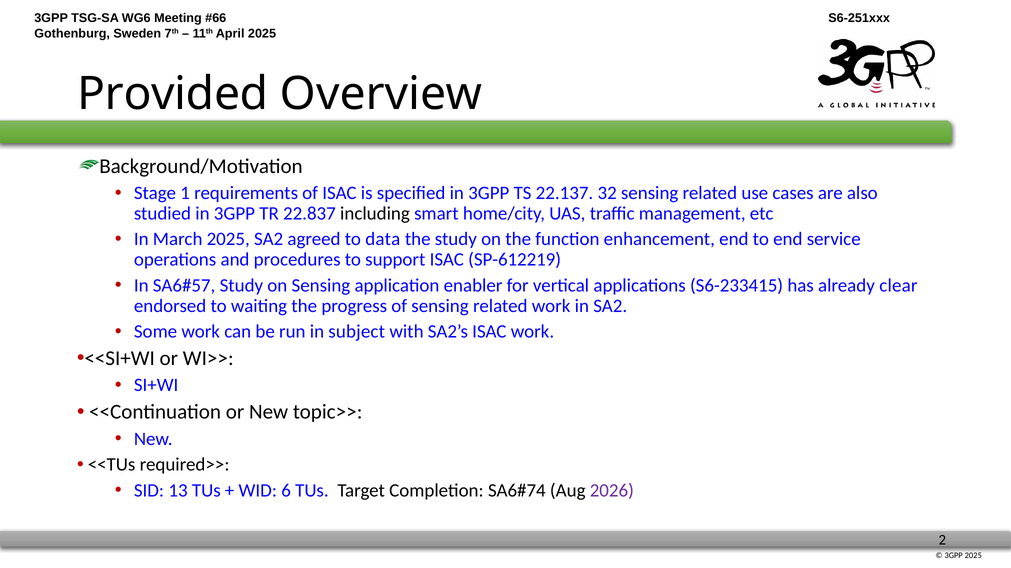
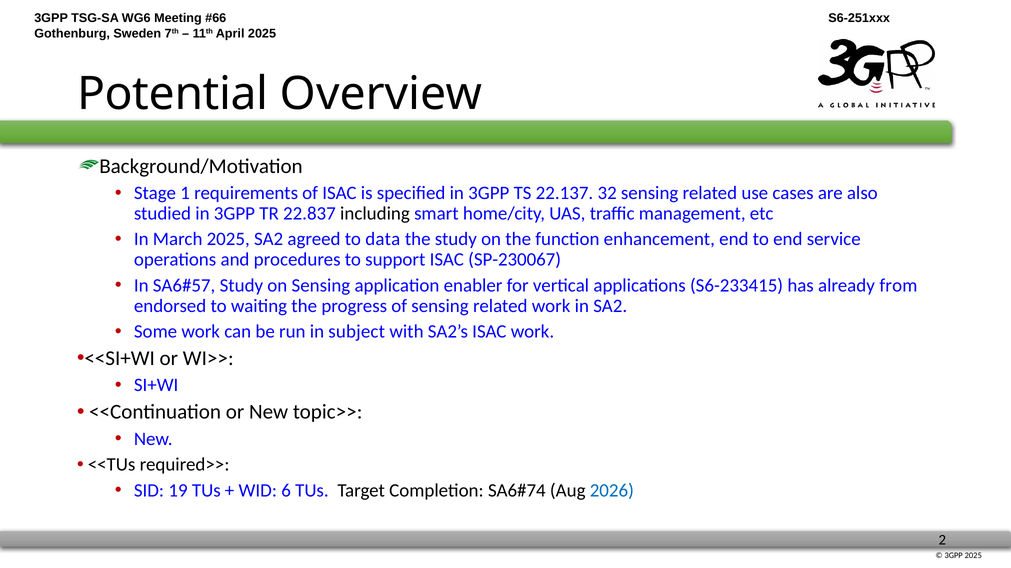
Provided: Provided -> Potential
SP-612219: SP-612219 -> SP-230067
clear: clear -> from
13: 13 -> 19
2026 colour: purple -> blue
